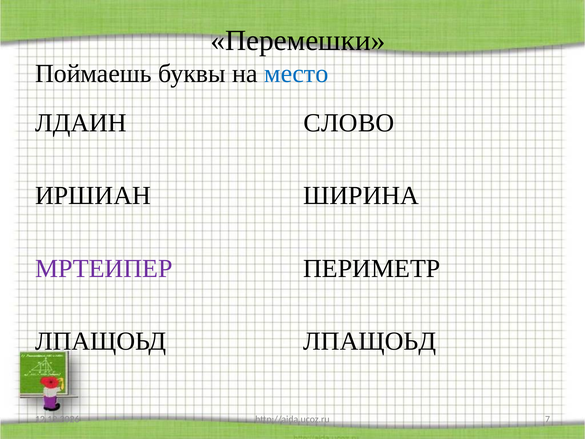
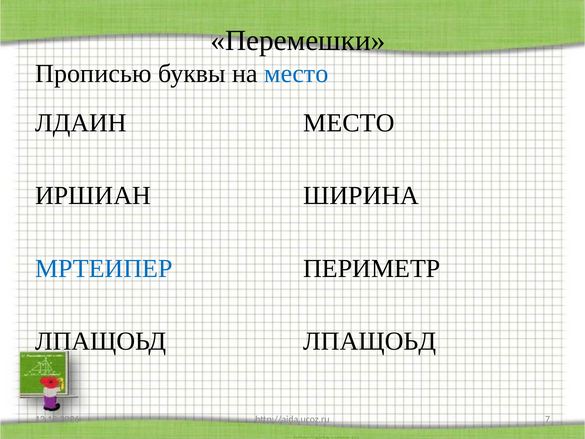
Поймаешь: Поймаешь -> Прописью
СЛОВО at (349, 123): СЛОВО -> МЕСТО
МРТЕИПЕР colour: purple -> blue
